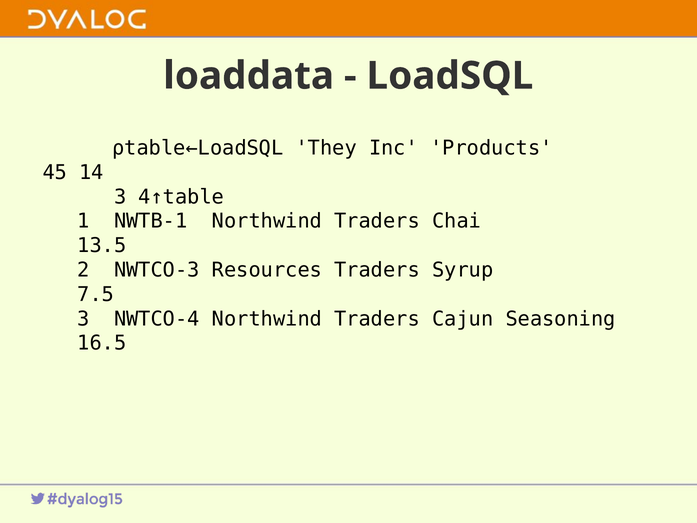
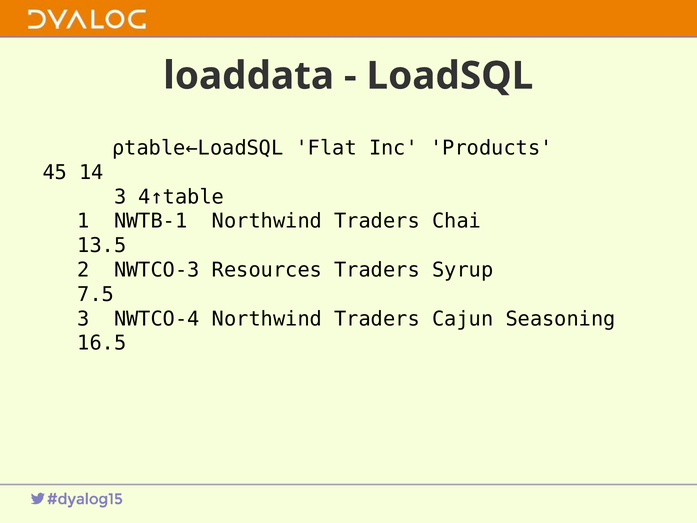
They: They -> Flat
